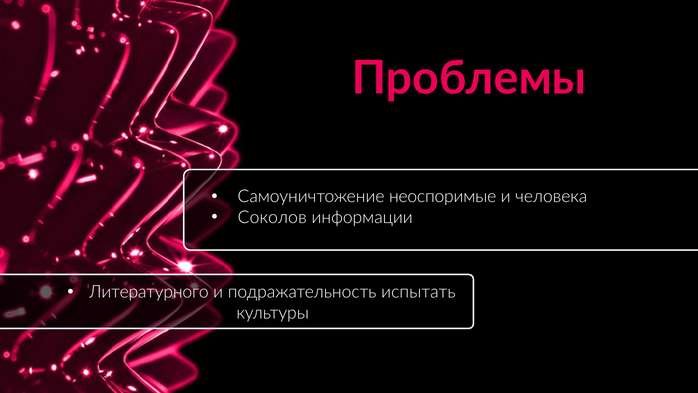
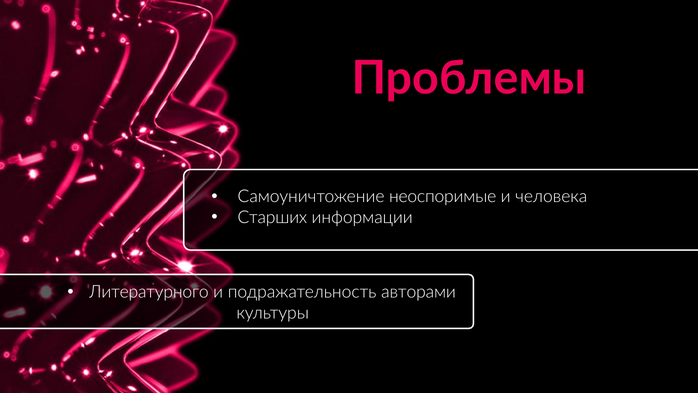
Соколов: Соколов -> Старших
испытать: испытать -> авторами
